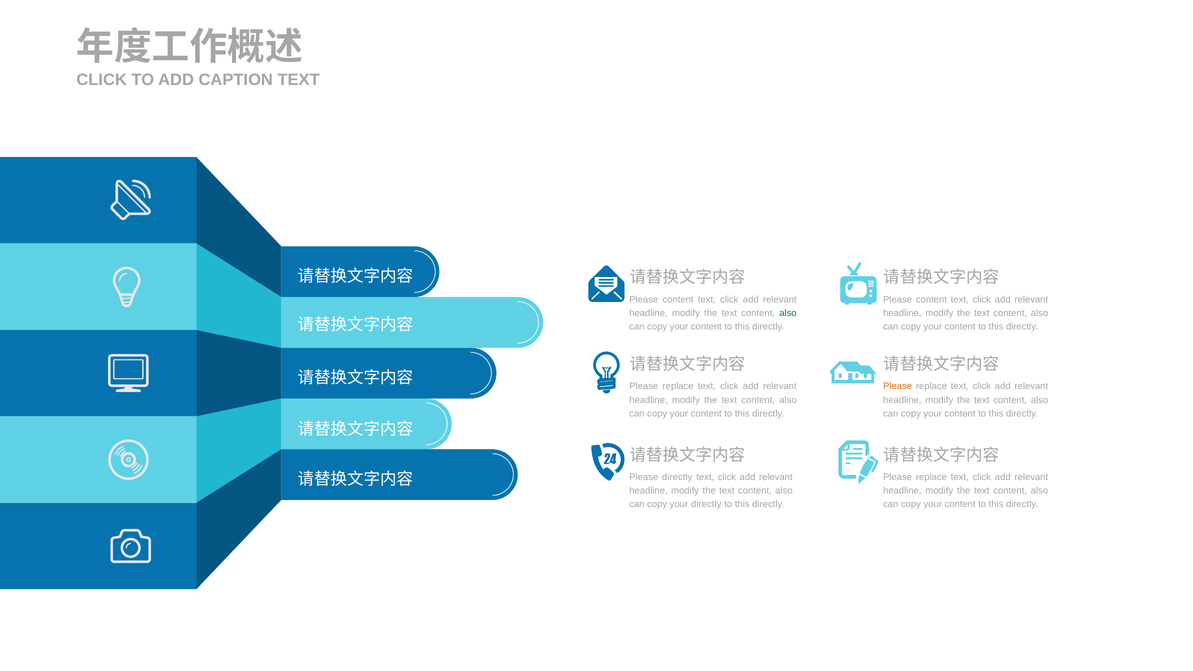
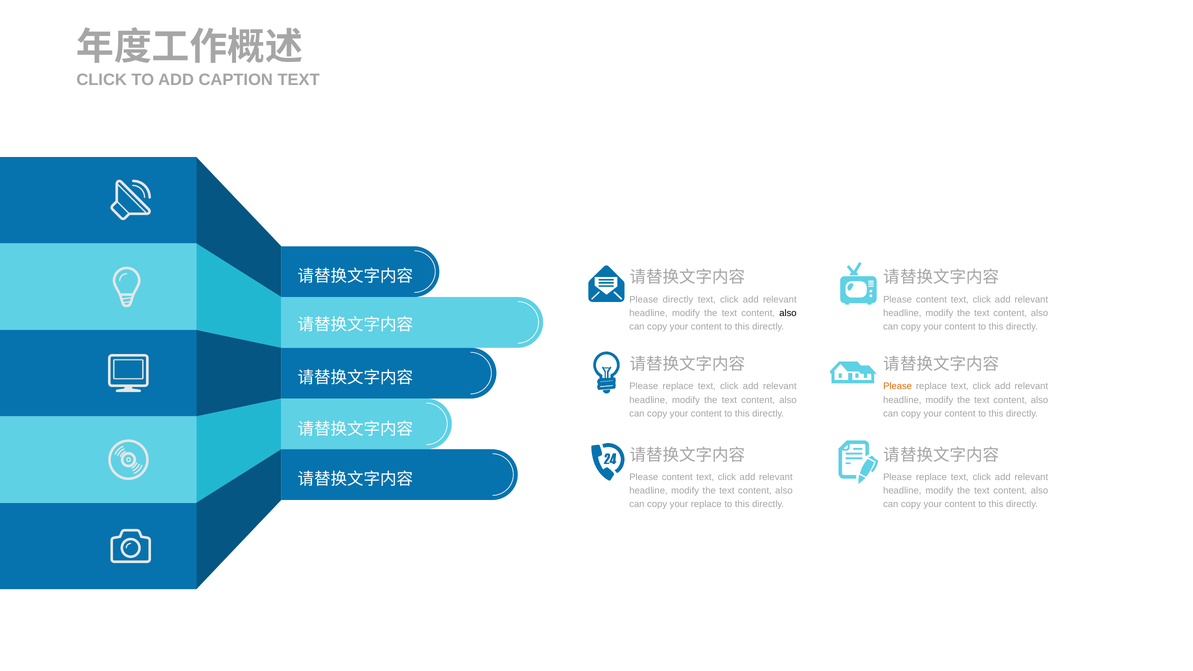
content at (678, 300): content -> directly
also at (788, 313) colour: green -> black
directly at (677, 477): directly -> content
your directly: directly -> replace
